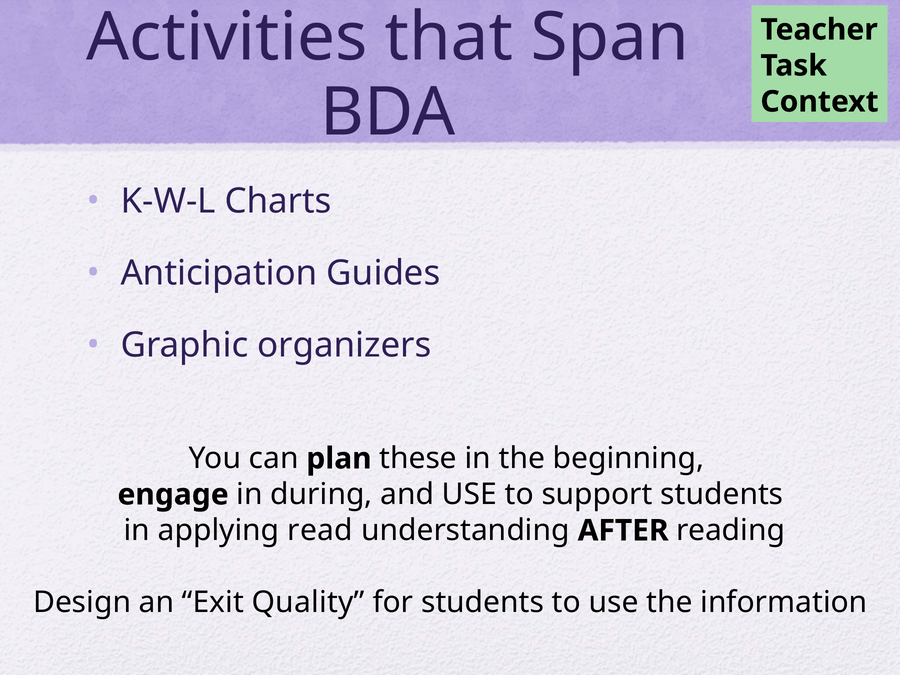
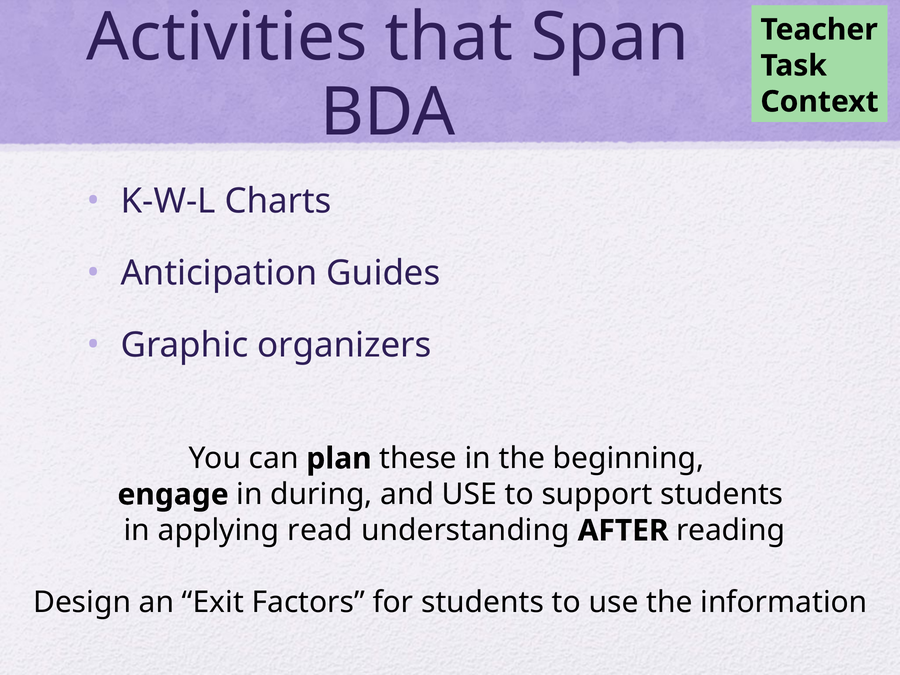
Quality: Quality -> Factors
